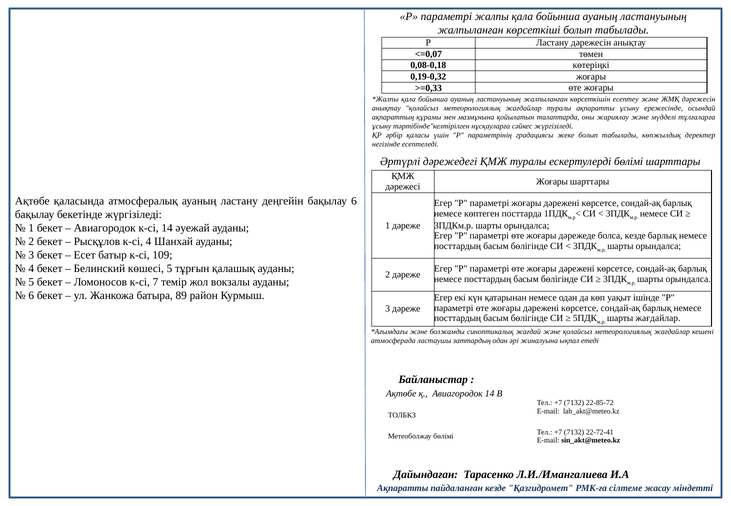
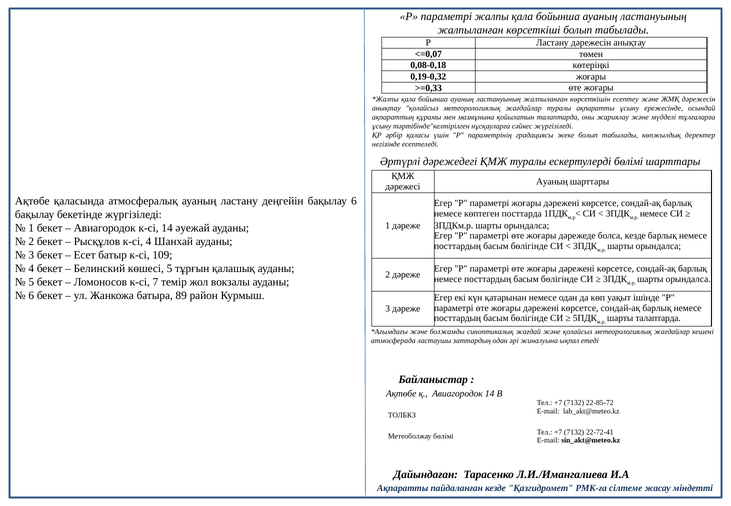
Жоғары at (552, 182): Жоғары -> Ауаның
шарты жағдайлар: жағдайлар -> талаптарда
